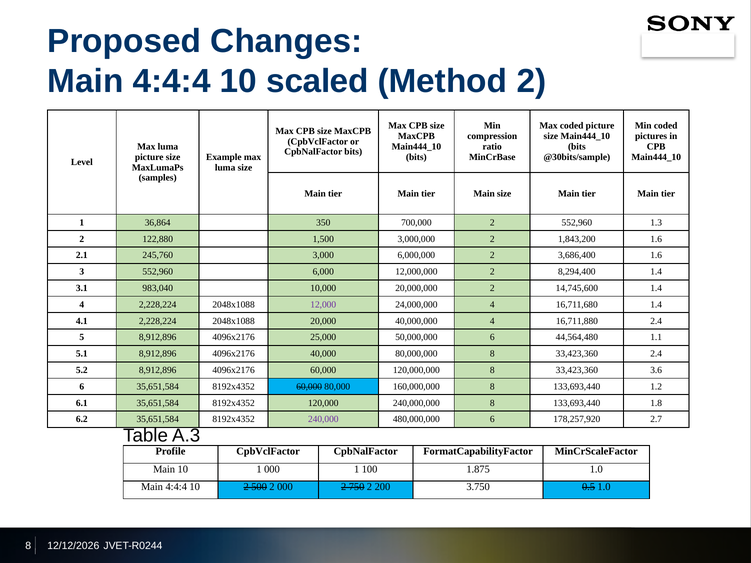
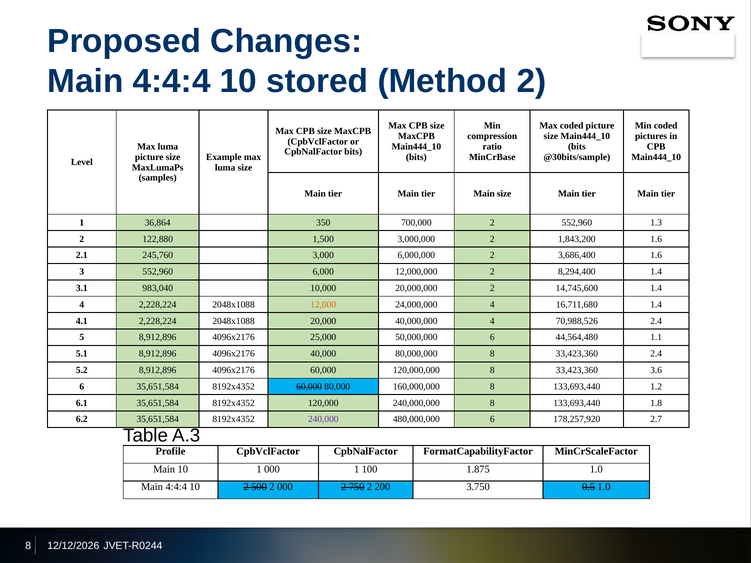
scaled: scaled -> stored
12,000 colour: purple -> orange
16,711,880: 16,711,880 -> 70,988,526
